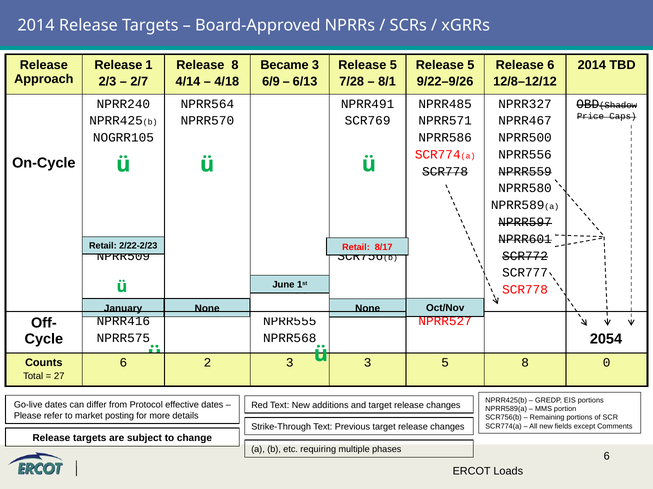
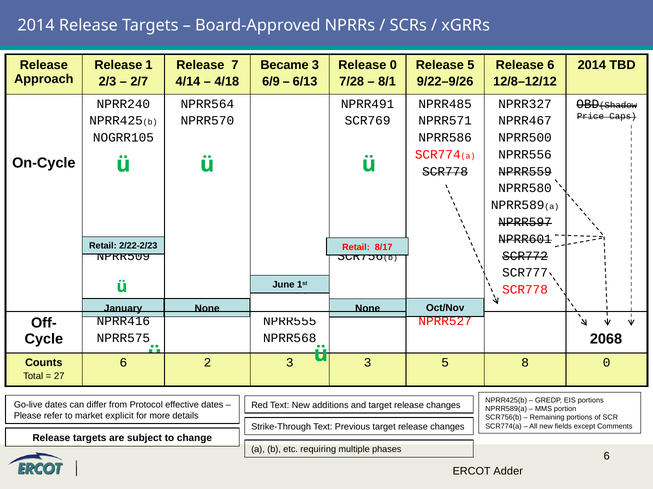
Release 8: 8 -> 7
5 at (393, 65): 5 -> 0
2054: 2054 -> 2068
posting: posting -> explicit
Loads: Loads -> Adder
